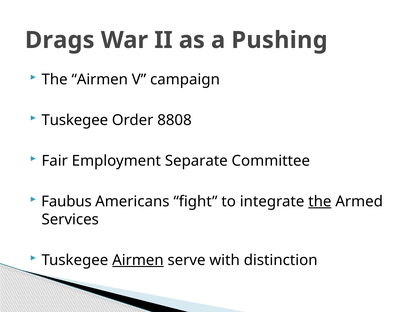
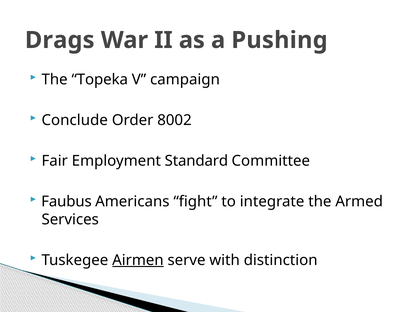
The Airmen: Airmen -> Topeka
Tuskegee at (75, 120): Tuskegee -> Conclude
8808: 8808 -> 8002
Separate: Separate -> Standard
the at (320, 201) underline: present -> none
